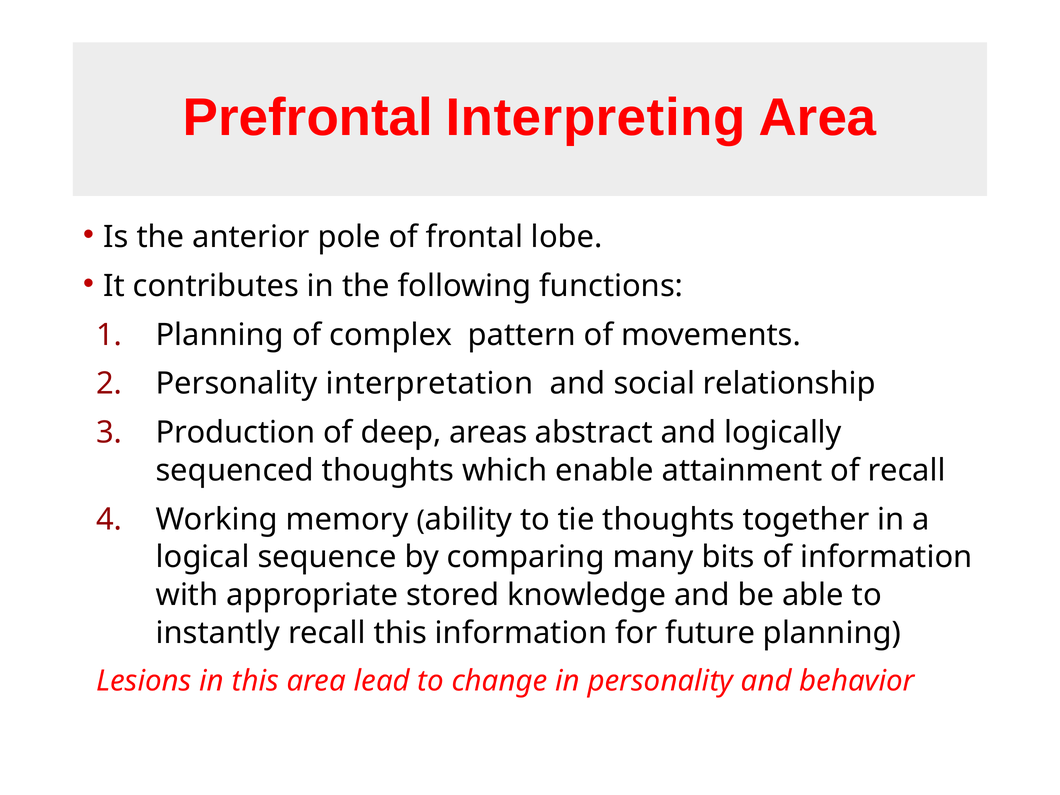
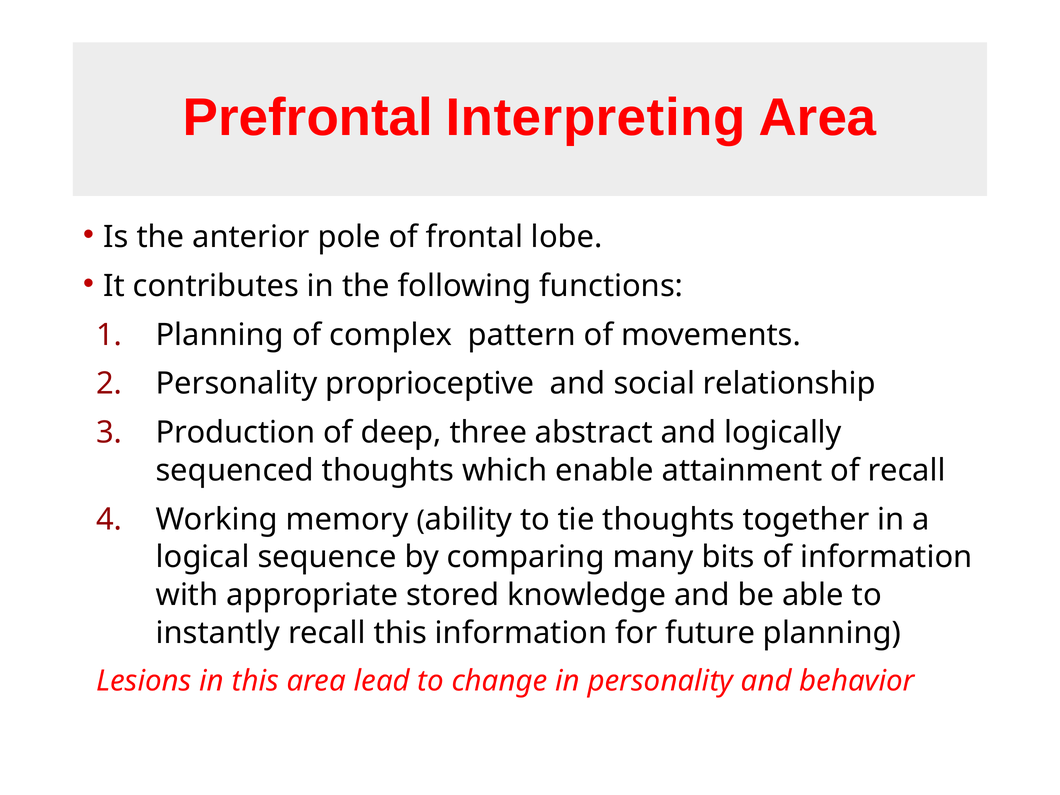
interpretation: interpretation -> proprioceptive
areas: areas -> three
